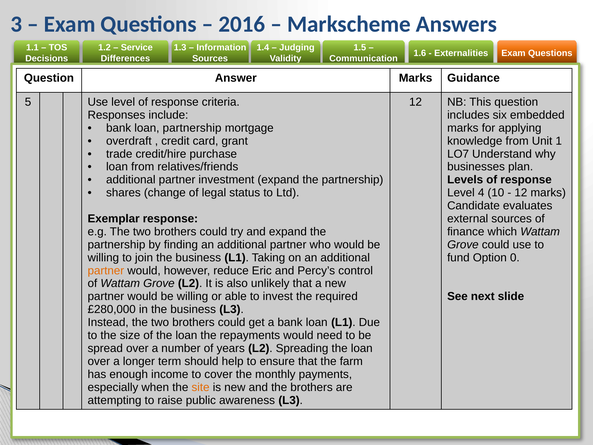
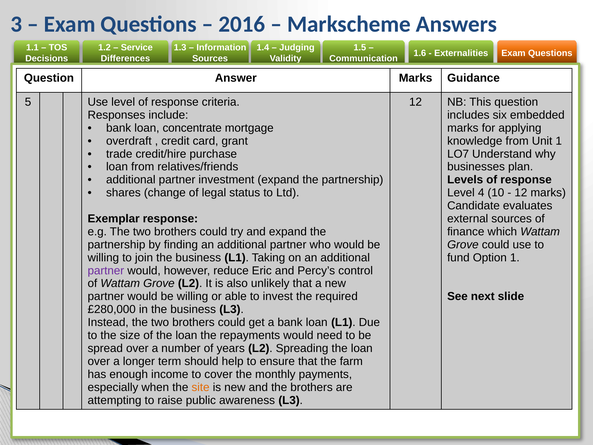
loan partnership: partnership -> concentrate
Option 0: 0 -> 1
partner at (106, 270) colour: orange -> purple
